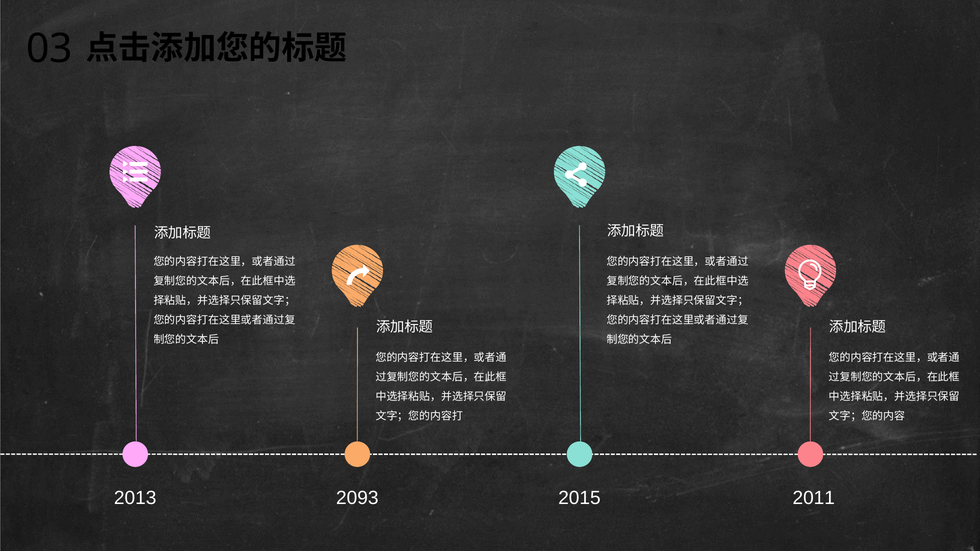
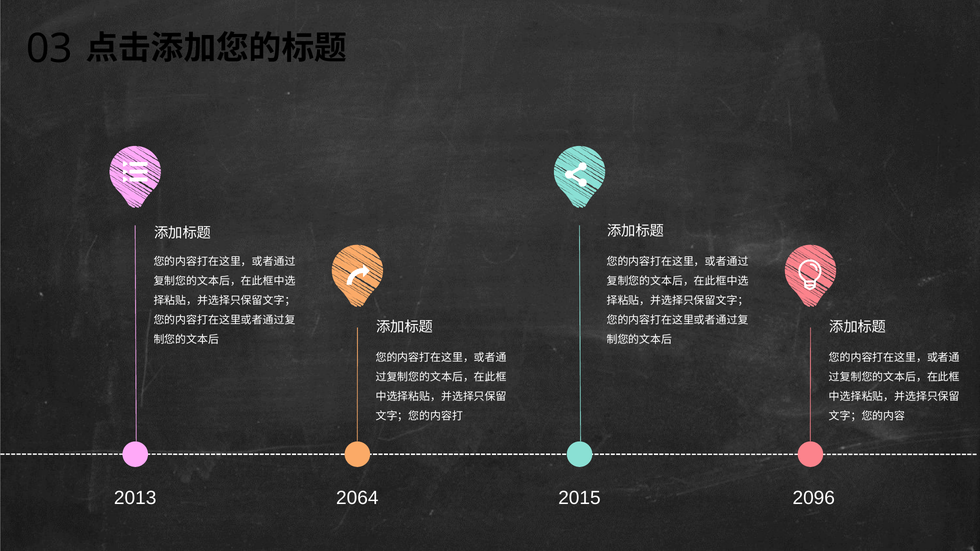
2093: 2093 -> 2064
2011: 2011 -> 2096
